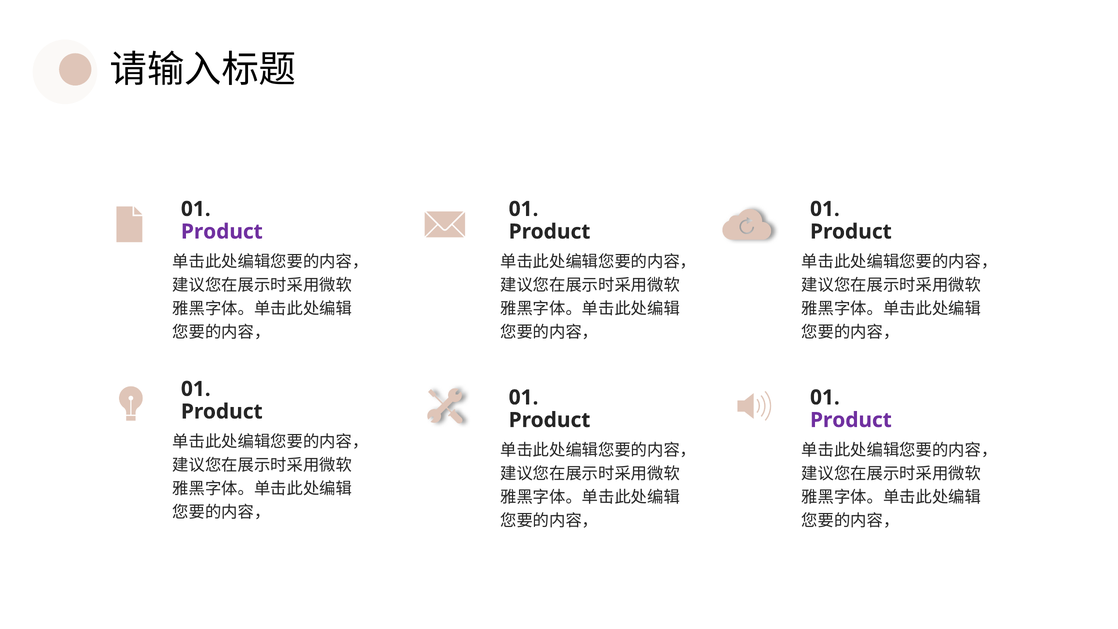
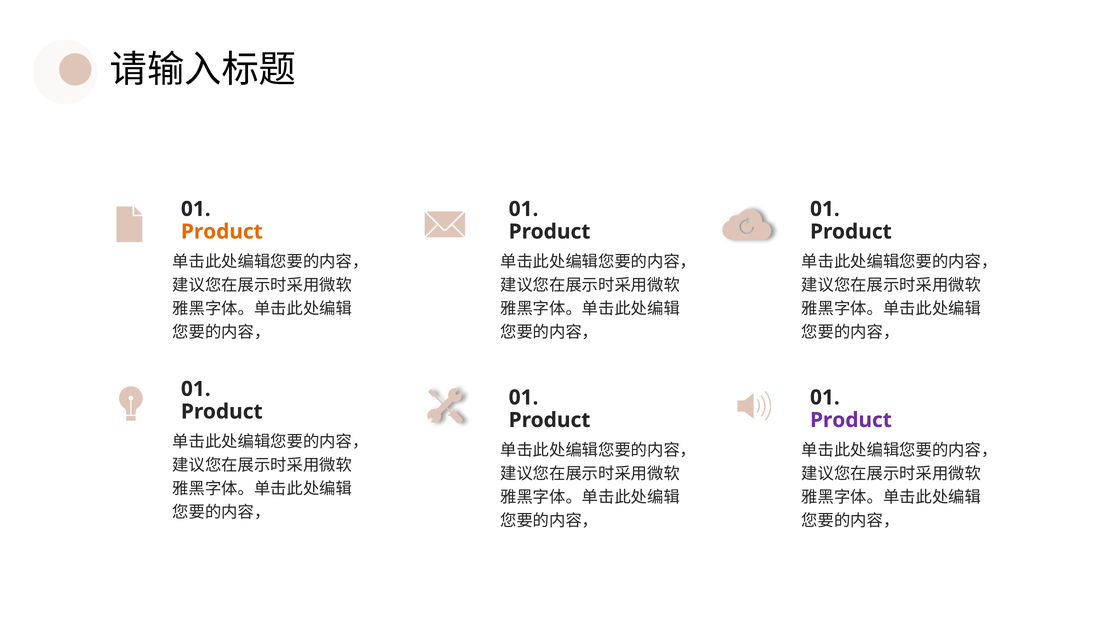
Product at (222, 232) colour: purple -> orange
